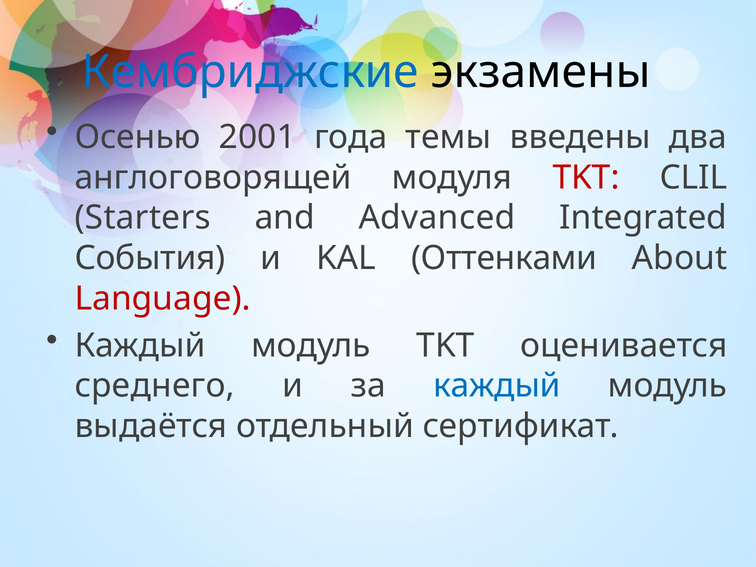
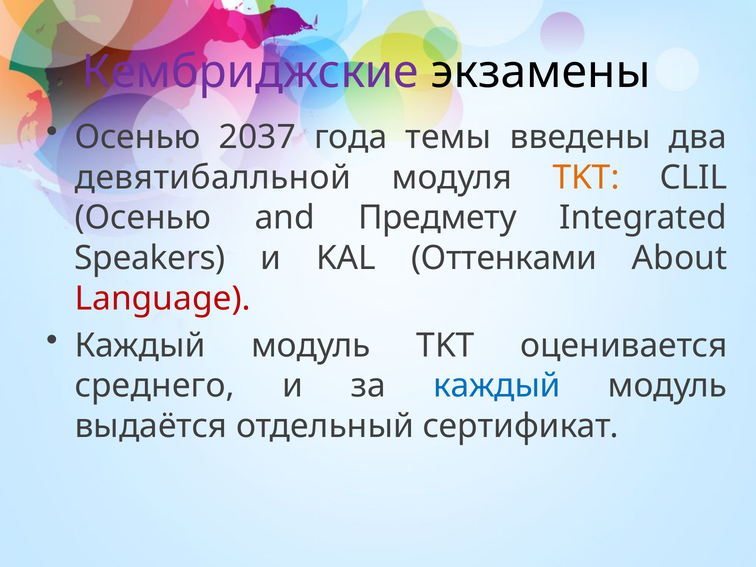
Кембриджские colour: blue -> purple
2001: 2001 -> 2037
англоговорящей: англоговорящей -> девятибалльной
TKT at (586, 177) colour: red -> orange
Starters at (143, 218): Starters -> Осенью
Advanced: Advanced -> Предмету
События: События -> Speakers
